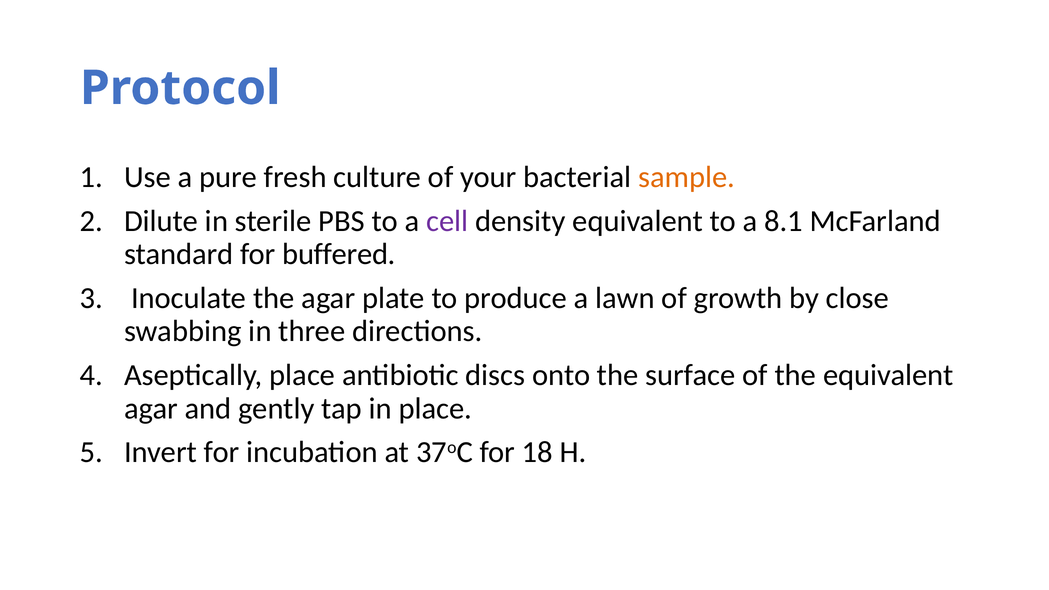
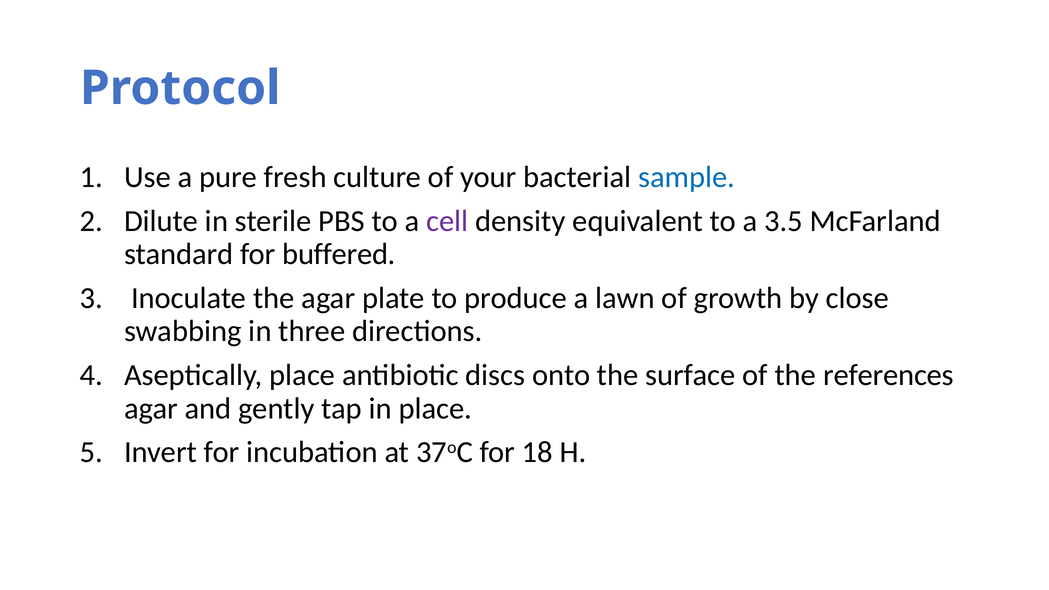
sample colour: orange -> blue
8.1: 8.1 -> 3.5
the equivalent: equivalent -> references
